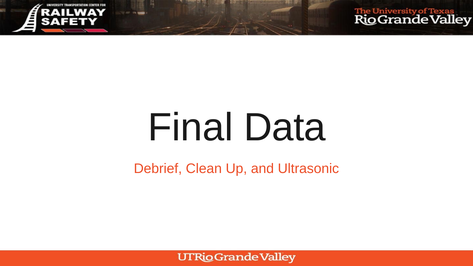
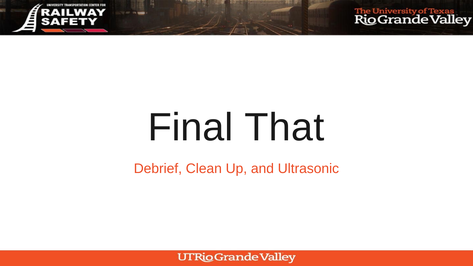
Data: Data -> That
